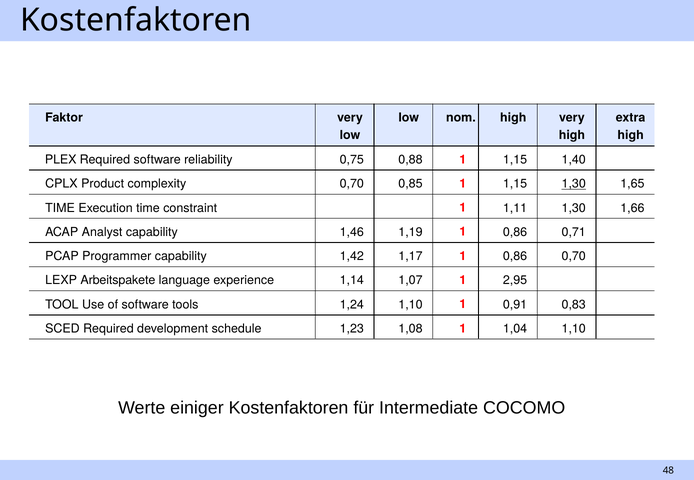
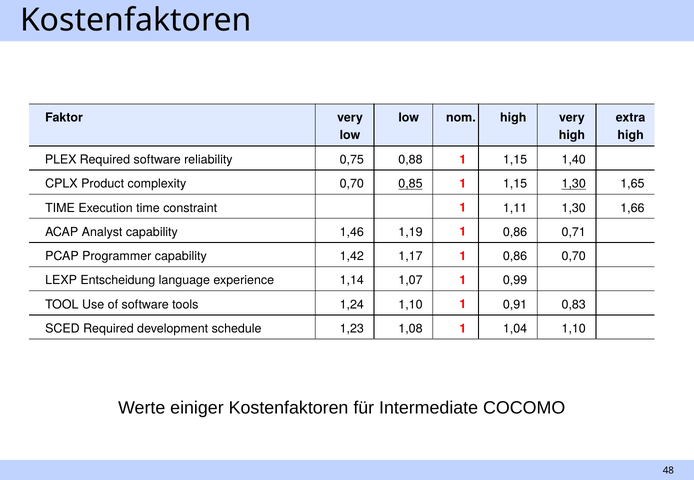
0,85 underline: none -> present
Arbeitspakete: Arbeitspakete -> Entscheidung
2,95: 2,95 -> 0,99
